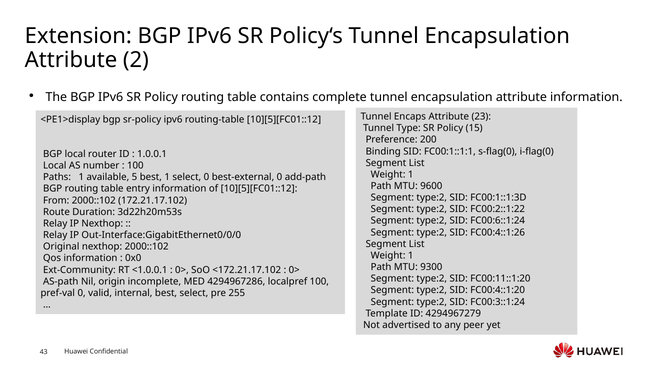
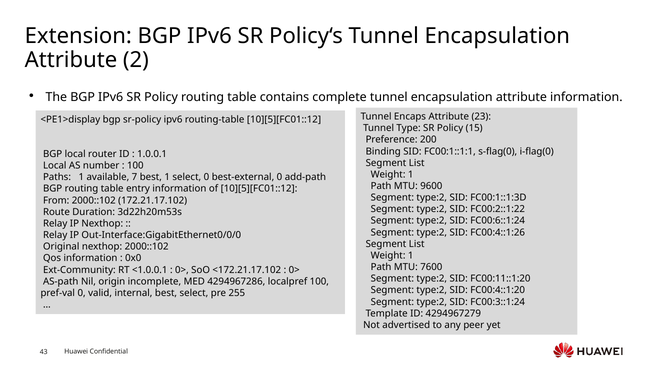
5: 5 -> 7
9300: 9300 -> 7600
